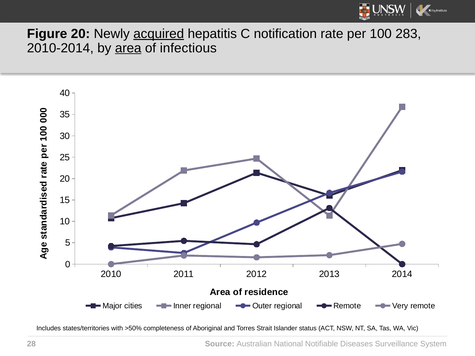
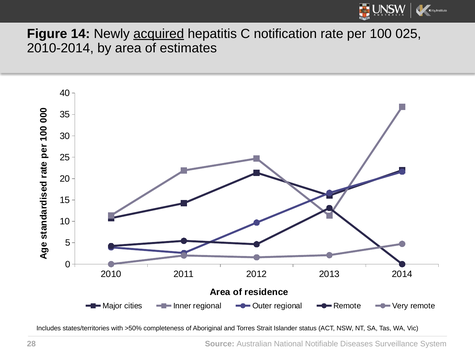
Figure 20: 20 -> 14
283: 283 -> 025
area at (128, 48) underline: present -> none
infectious: infectious -> estimates
